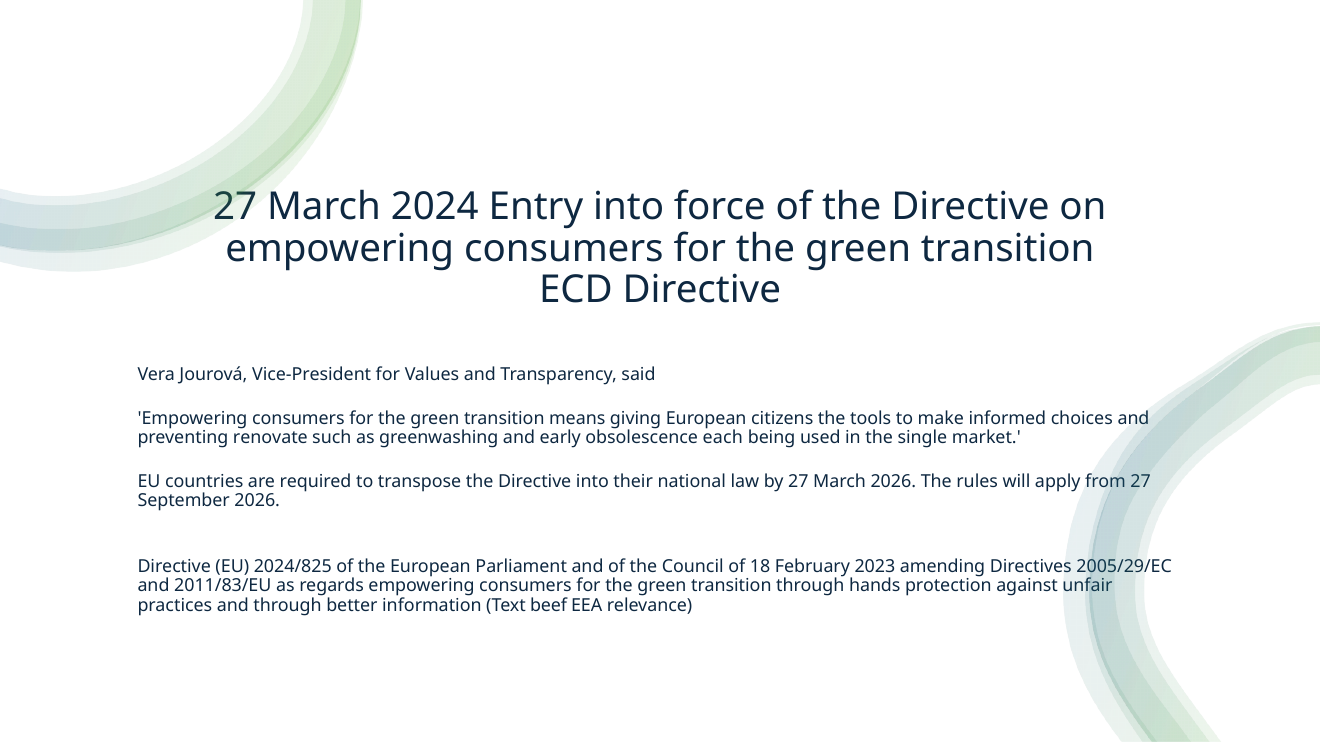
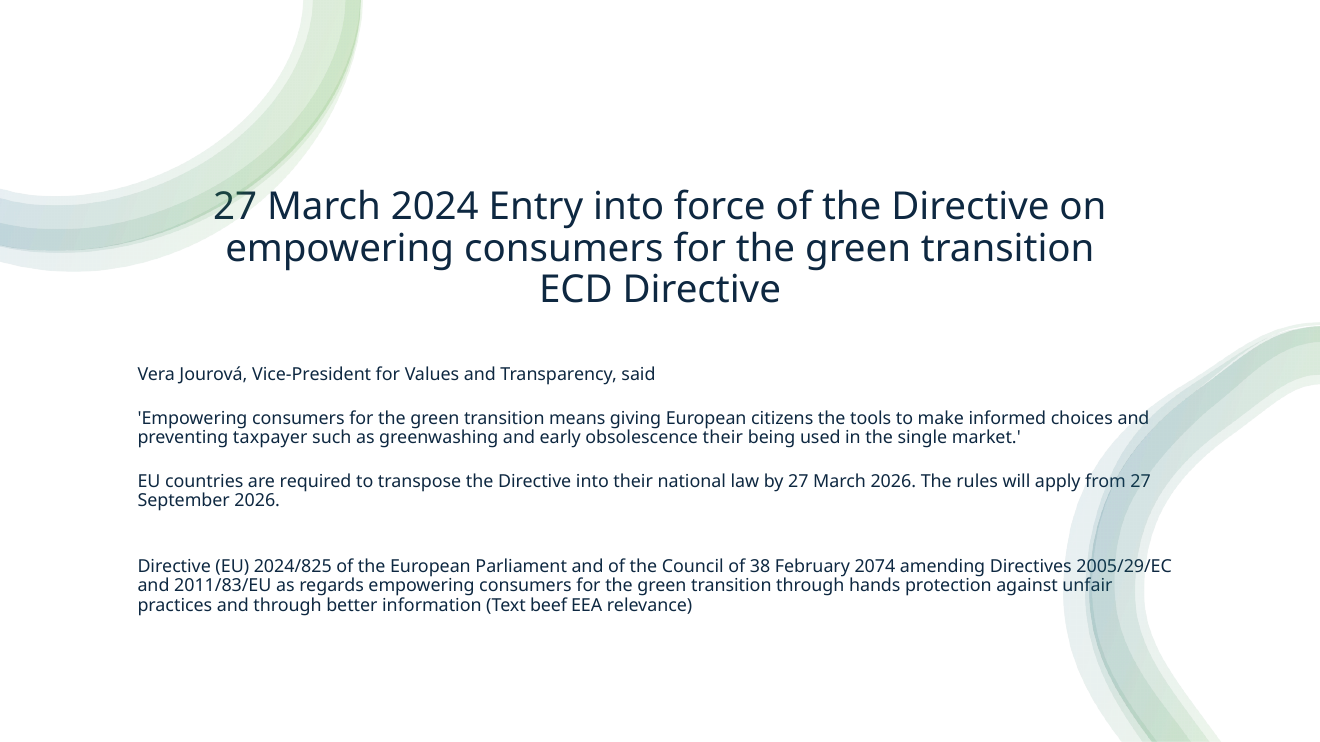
renovate: renovate -> taxpayer
obsolescence each: each -> their
18: 18 -> 38
2023: 2023 -> 2074
